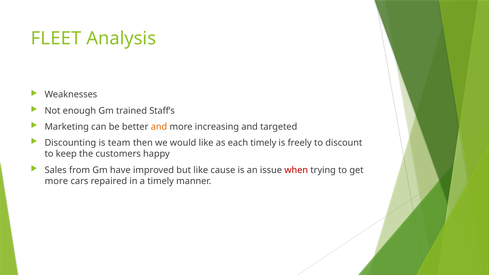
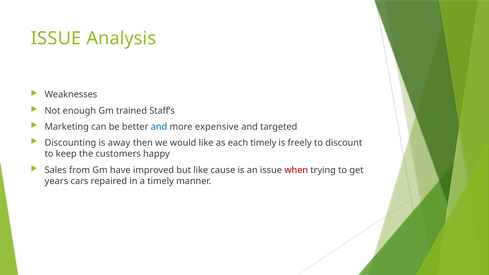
FLEET at (56, 39): FLEET -> ISSUE
and at (159, 127) colour: orange -> blue
increasing: increasing -> expensive
team: team -> away
more at (56, 181): more -> years
